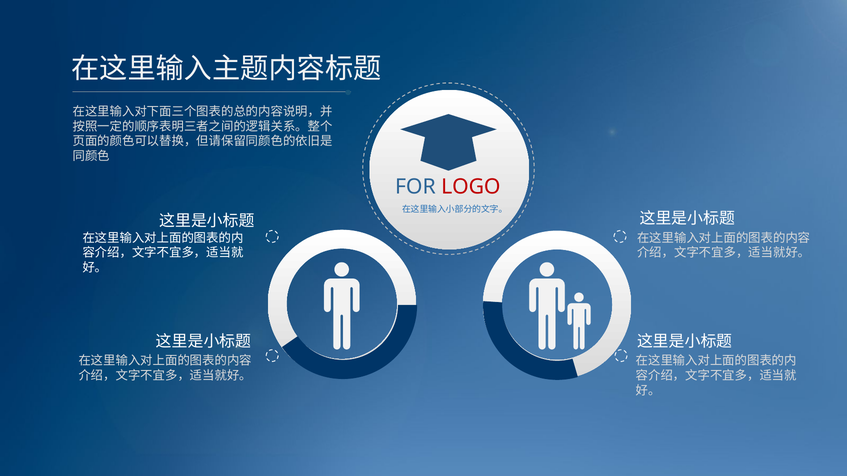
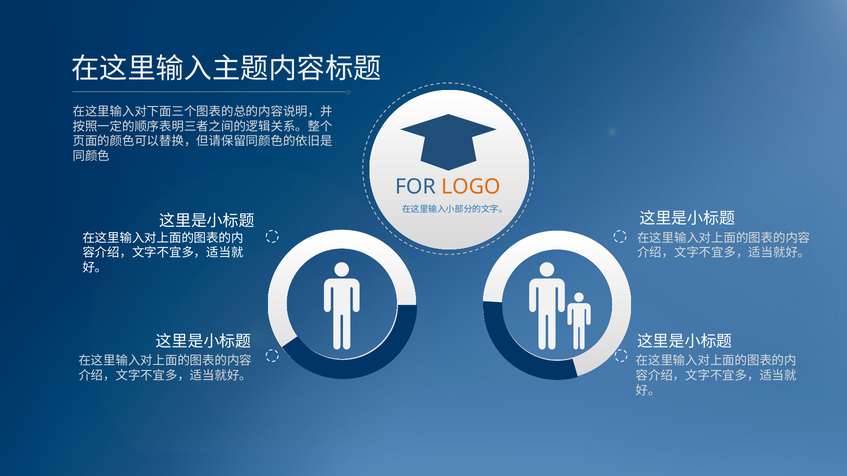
LOGO colour: red -> orange
